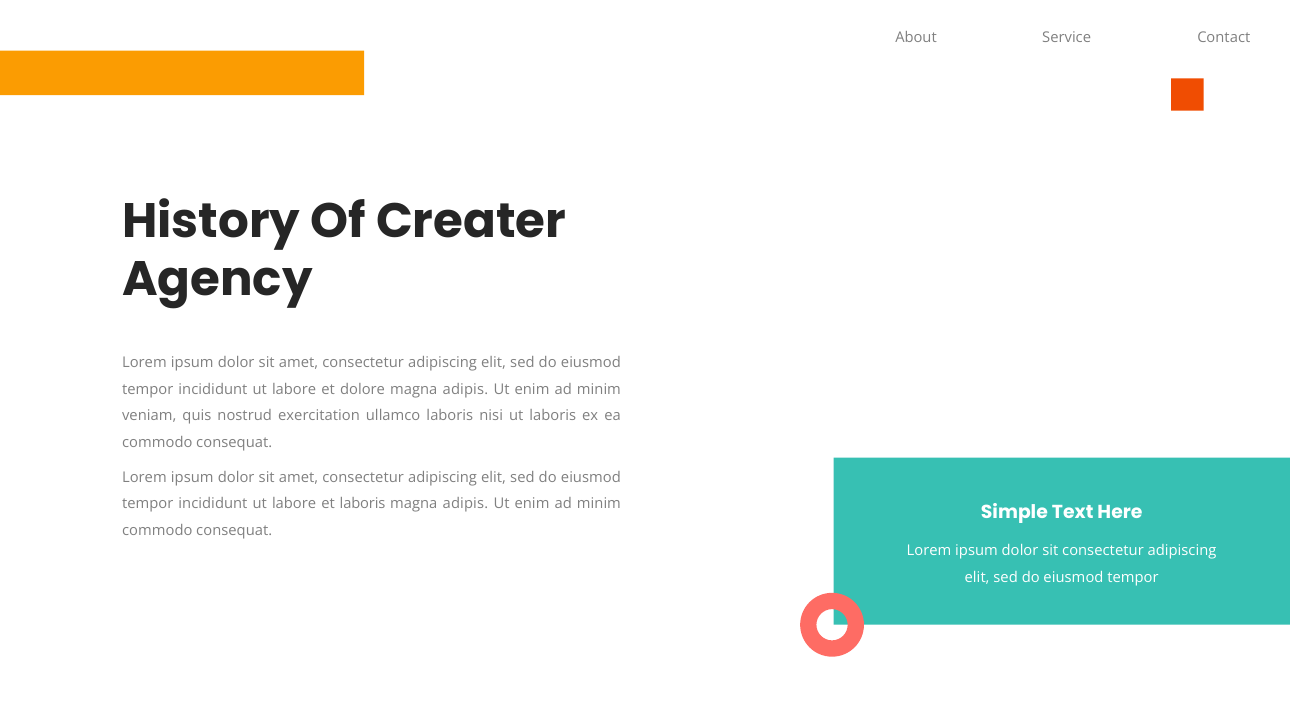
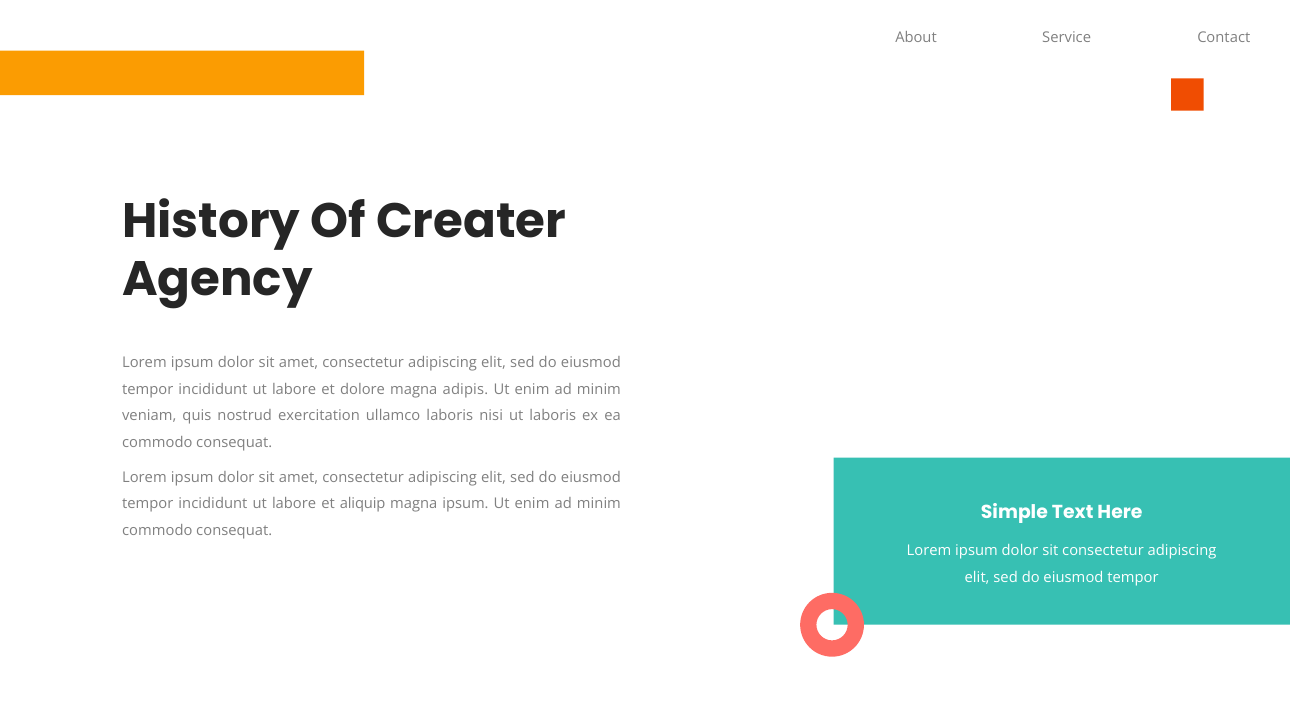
et laboris: laboris -> aliquip
adipis at (465, 504): adipis -> ipsum
